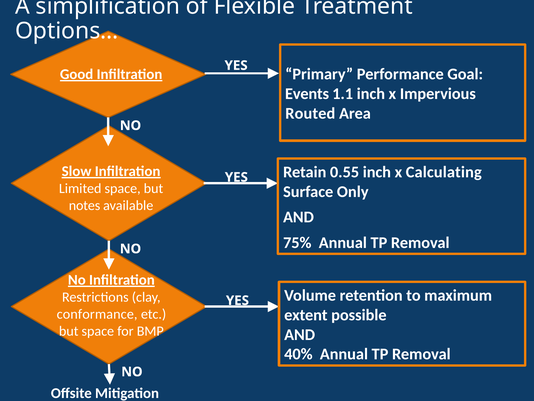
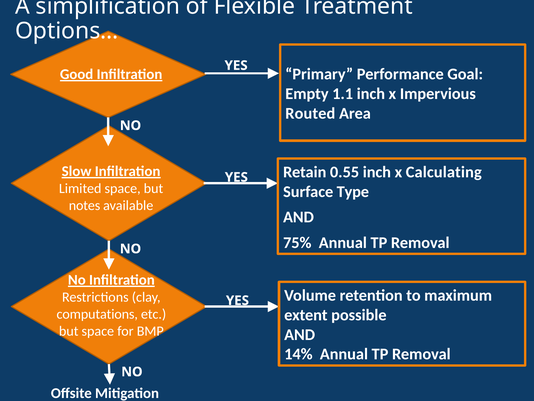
Events: Events -> Empty
Only: Only -> Type
conformance: conformance -> computations
40%: 40% -> 14%
